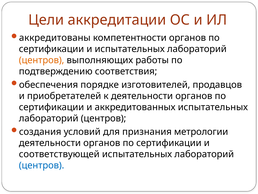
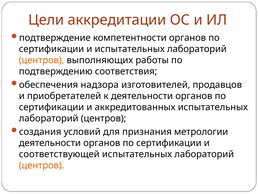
аккредитованы: аккредитованы -> подтверждение
порядке: порядке -> надзора
центров at (42, 165) colour: blue -> orange
